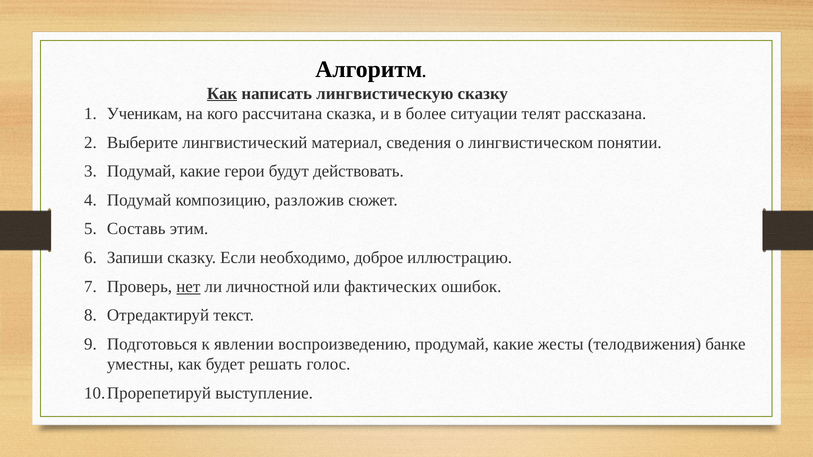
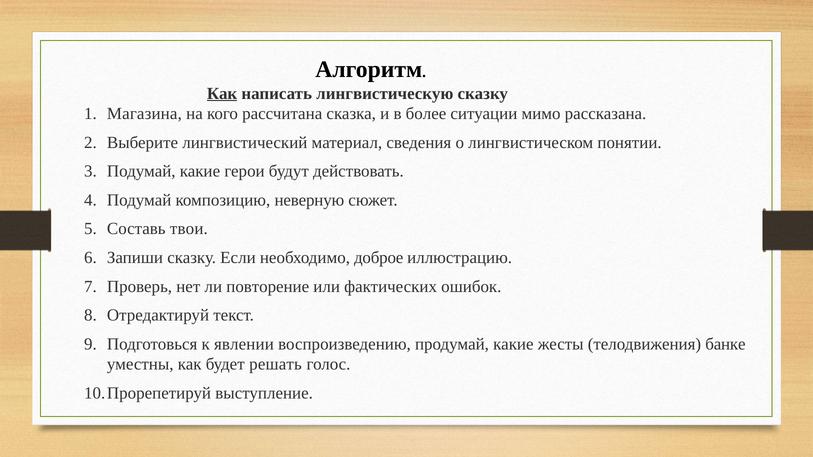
Ученикам: Ученикам -> Магазина
телят: телят -> мимо
разложив: разложив -> неверную
этим: этим -> твои
нет underline: present -> none
личностной: личностной -> повторение
